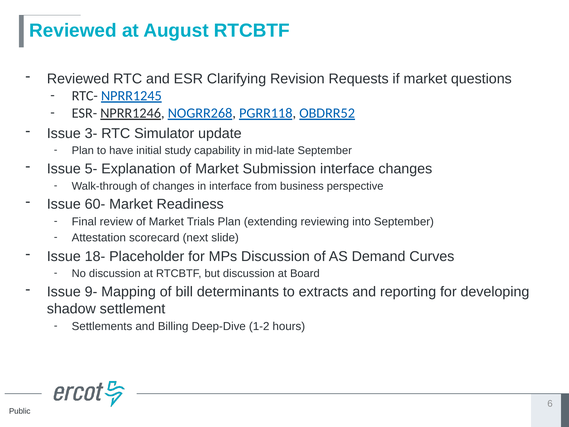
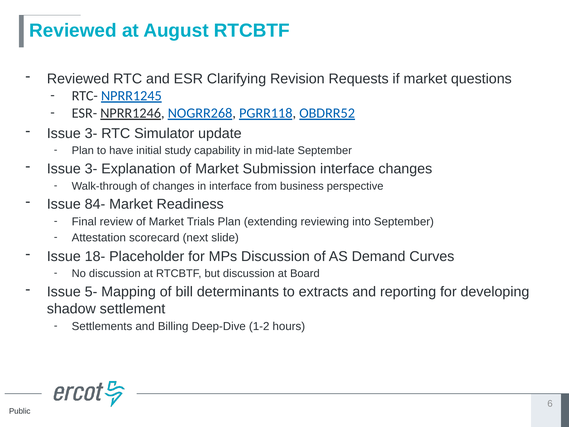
5- at (91, 169): 5- -> 3-
60-: 60- -> 84-
9-: 9- -> 5-
